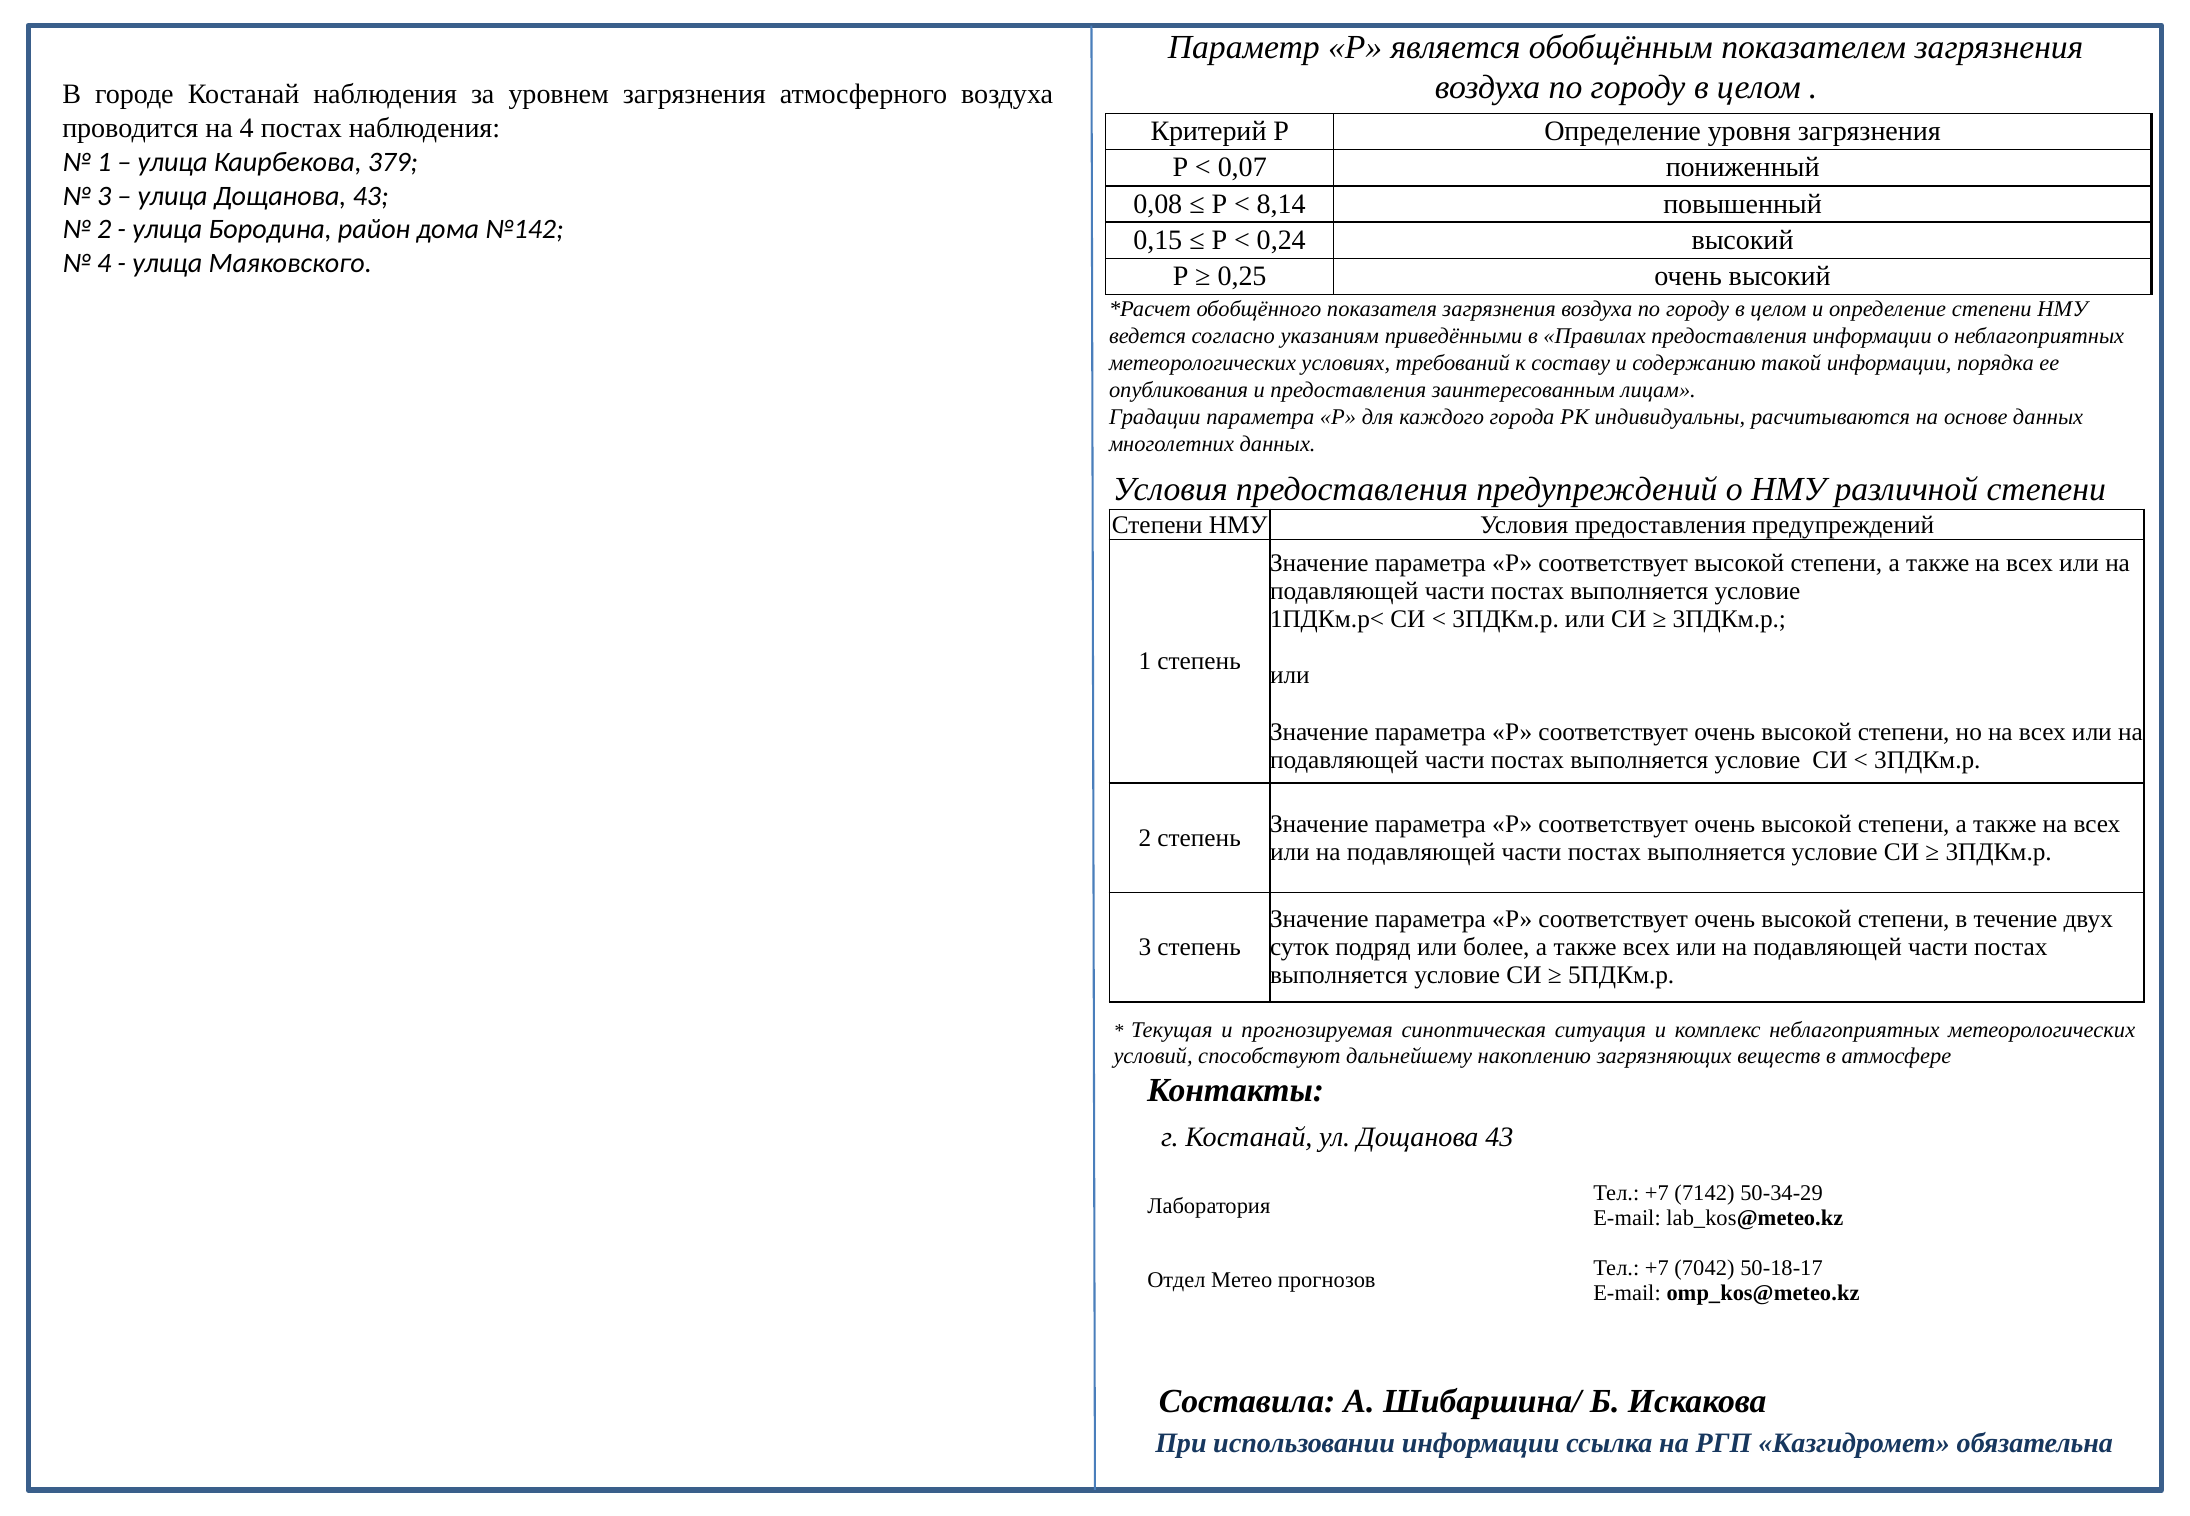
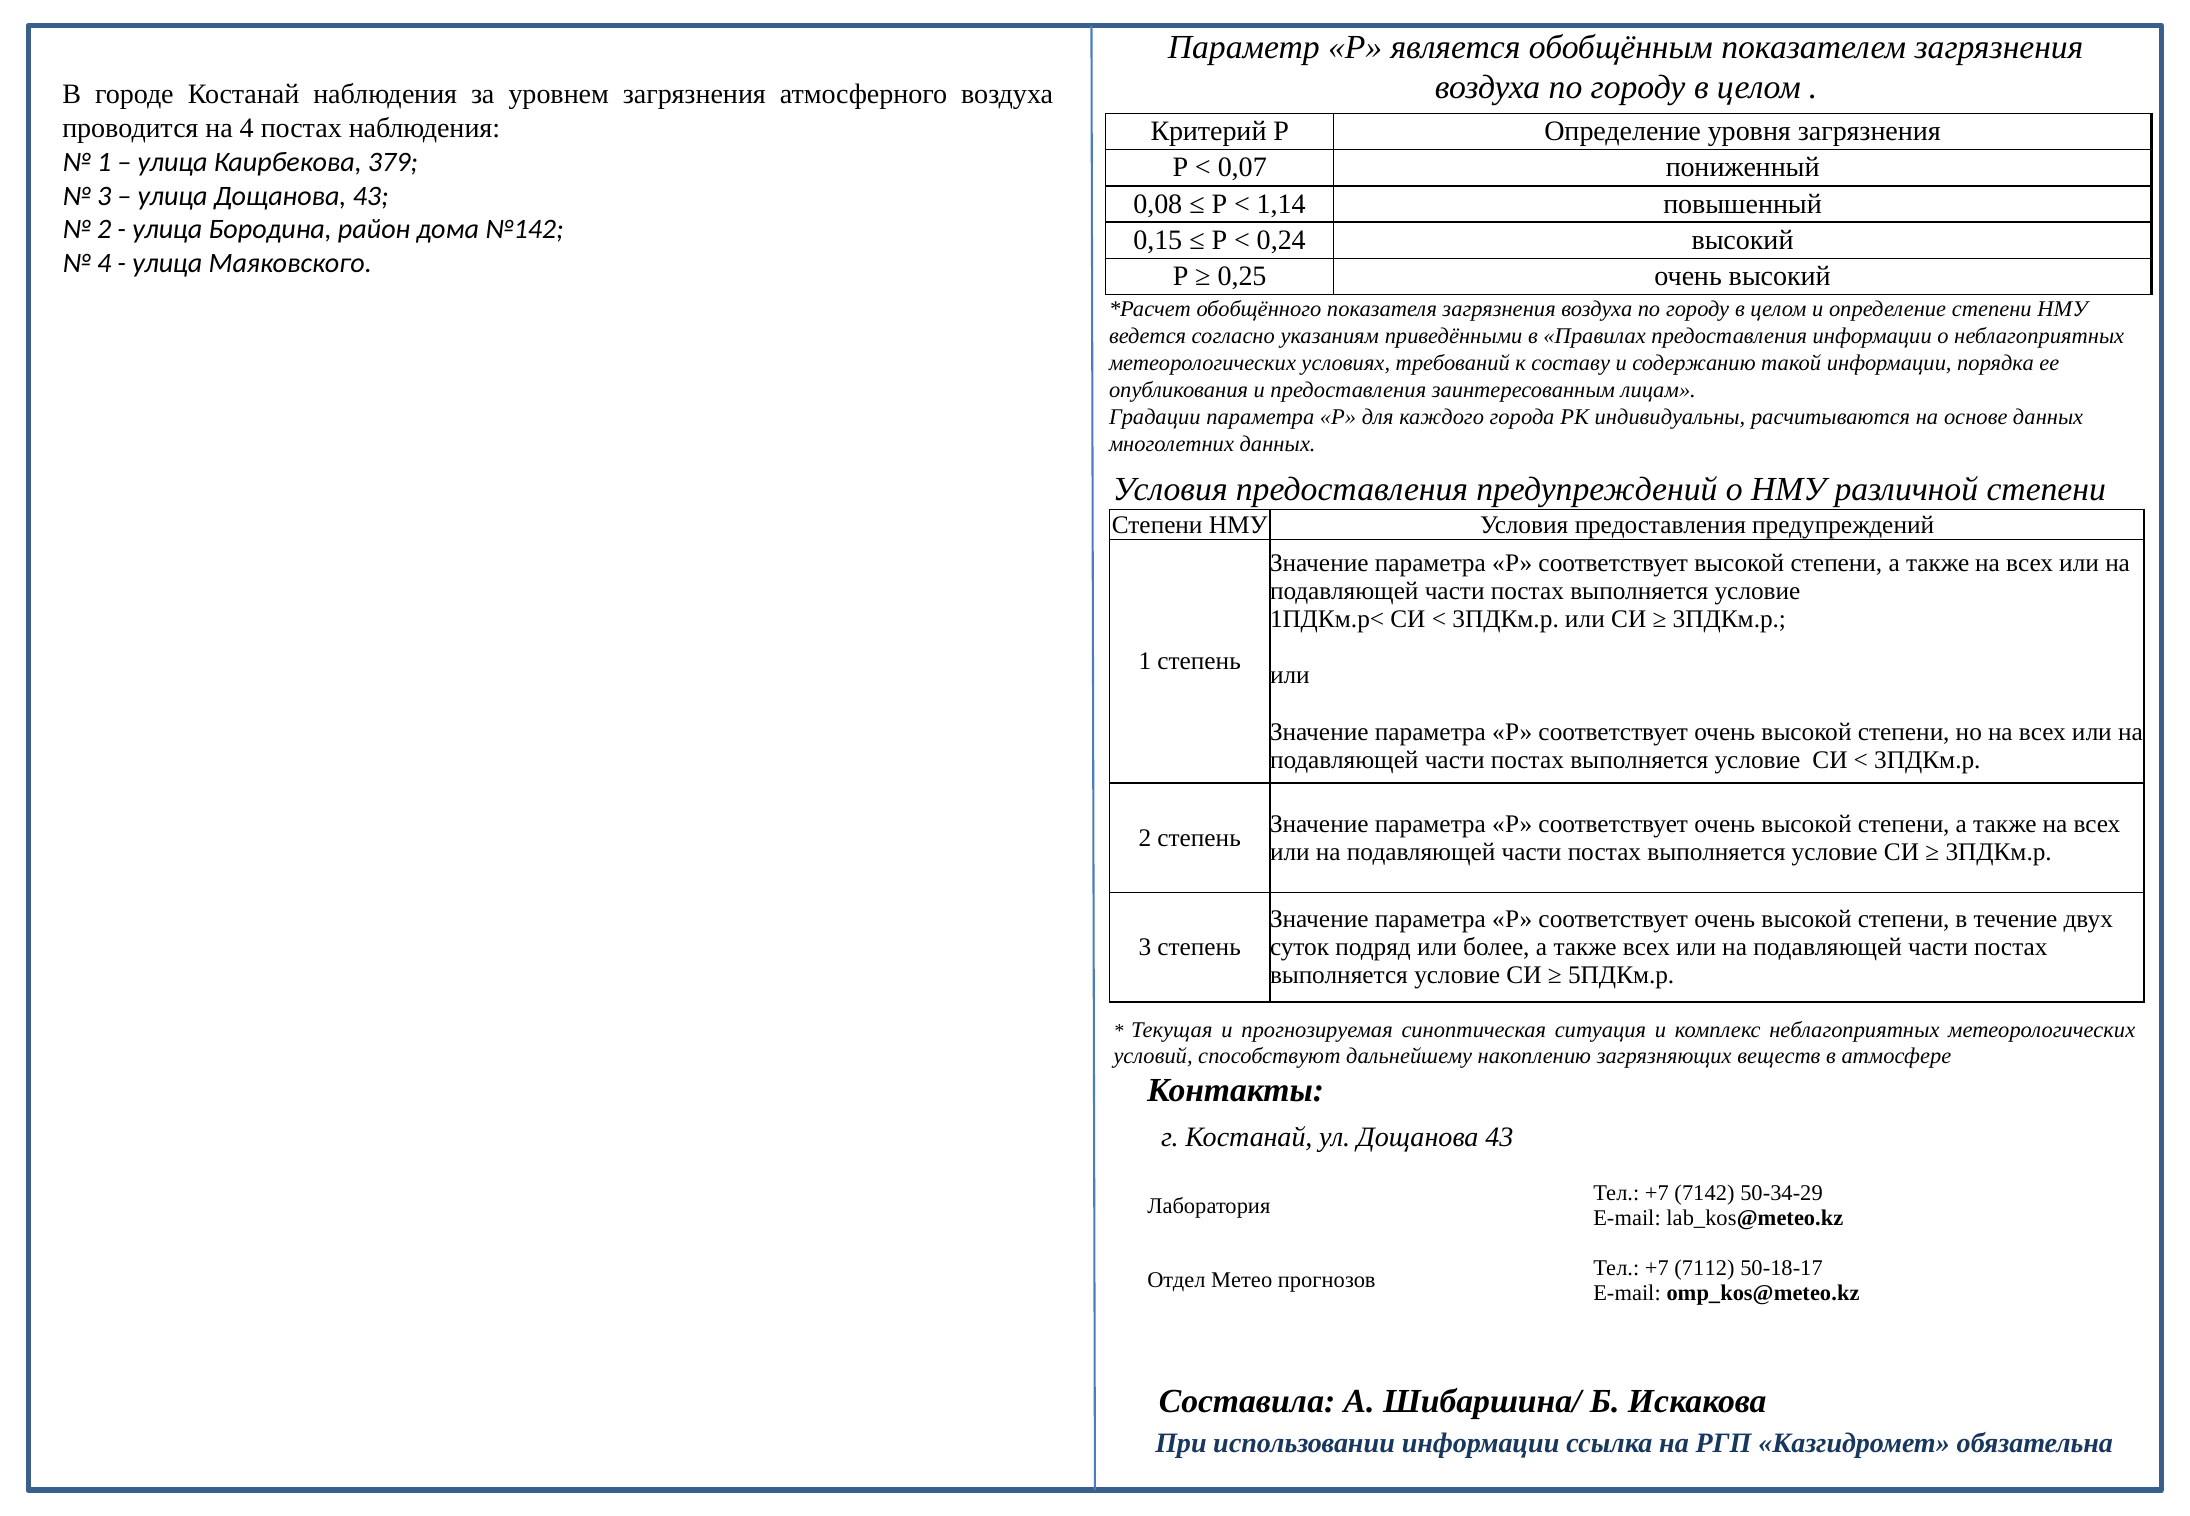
8,14: 8,14 -> 1,14
7042: 7042 -> 7112
